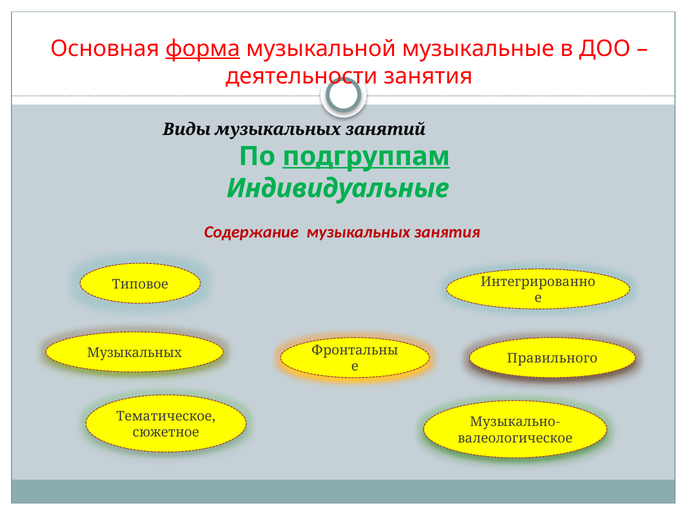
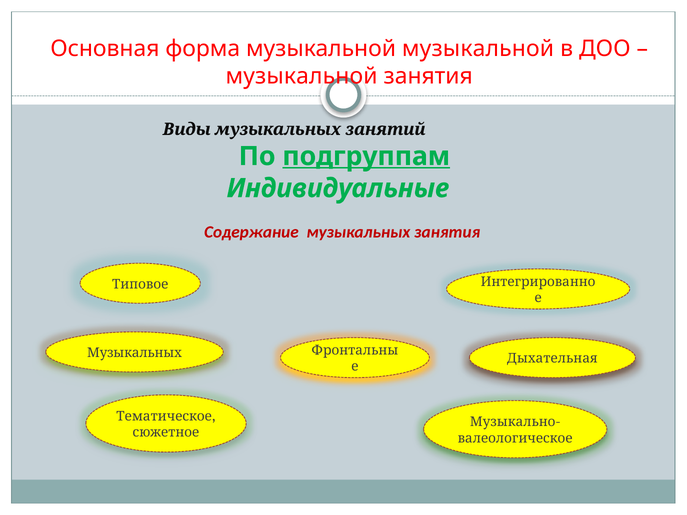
форма underline: present -> none
музыкальной музыкальные: музыкальные -> музыкальной
деятельности at (302, 76): деятельности -> музыкальной
Правильного: Правильного -> Дыхательная
